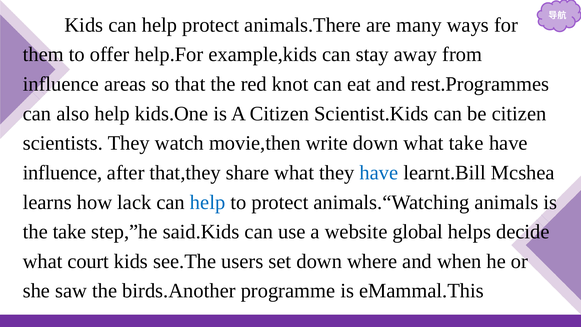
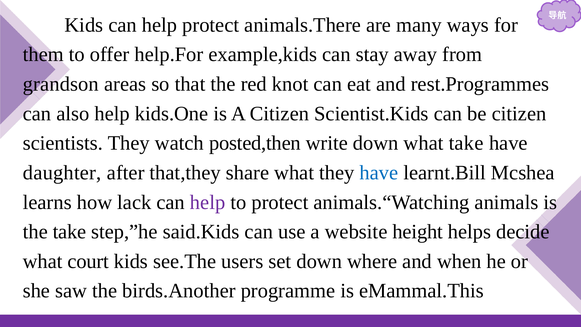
influence at (61, 84): influence -> grandson
movie,then: movie,then -> posted,then
influence at (62, 173): influence -> daughter
help at (208, 202) colour: blue -> purple
global: global -> height
